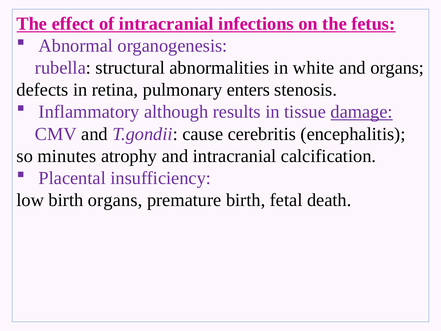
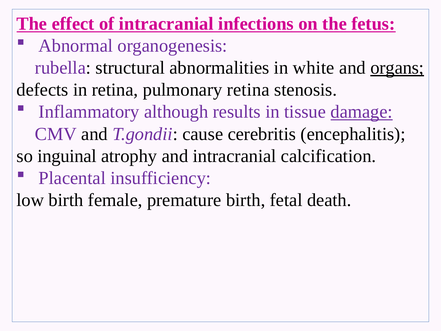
organs at (397, 68) underline: none -> present
pulmonary enters: enters -> retina
minutes: minutes -> inguinal
birth organs: organs -> female
